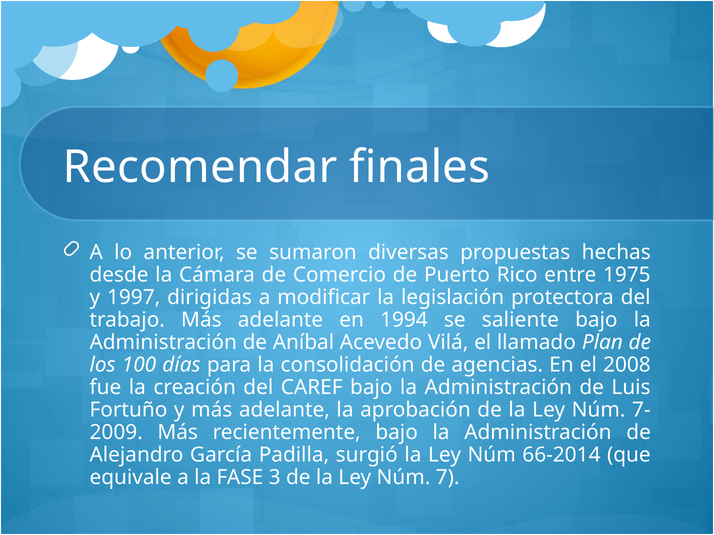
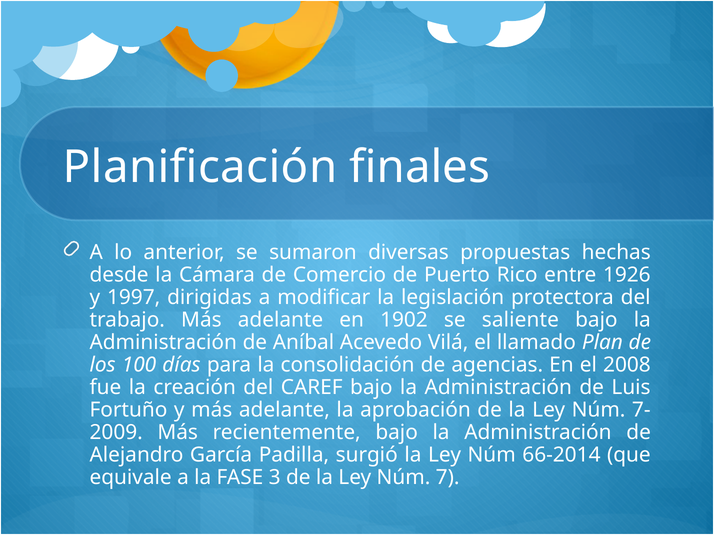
Recomendar: Recomendar -> Planificación
1975: 1975 -> 1926
1994: 1994 -> 1902
